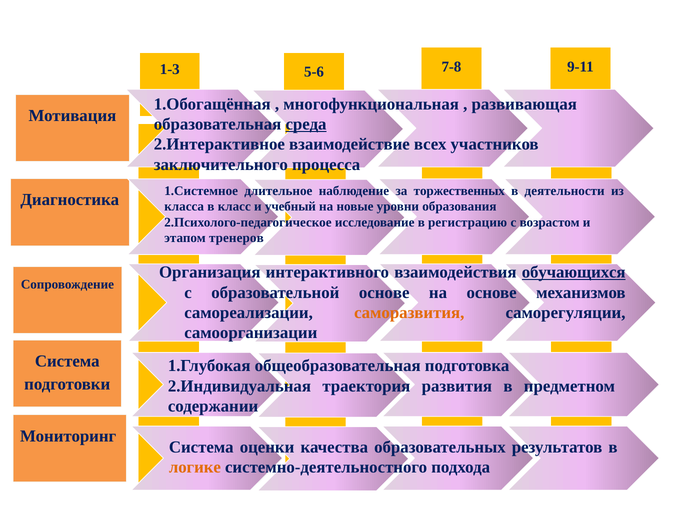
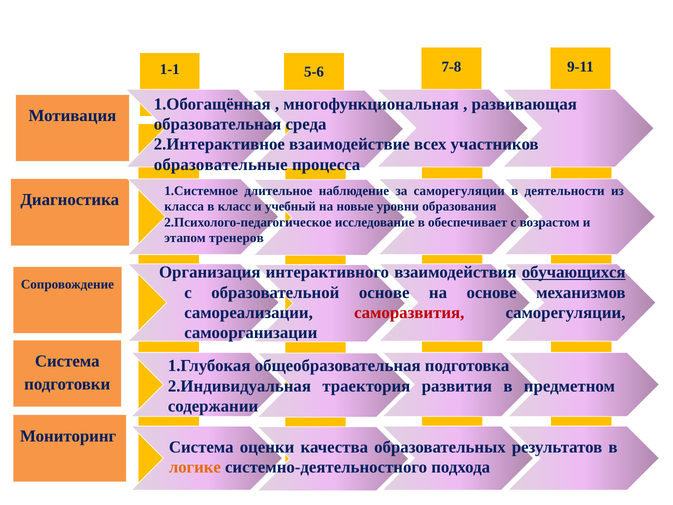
1-3: 1-3 -> 1-1
среда underline: present -> none
заключительного: заключительного -> образовательные
за торжественных: торжественных -> саморегуляции
регистрацию: регистрацию -> обеспечивает
саморазвития colour: orange -> red
